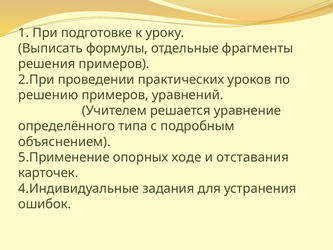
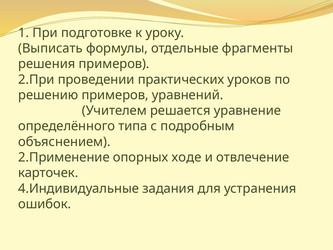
5.Применение: 5.Применение -> 2.Применение
отставания: отставания -> отвлечение
